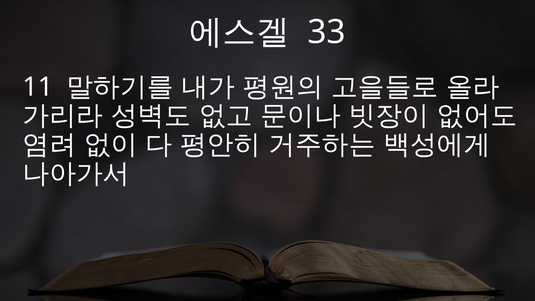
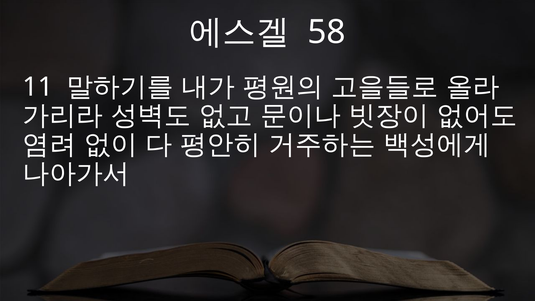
33: 33 -> 58
